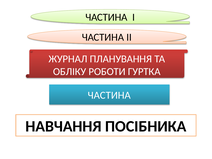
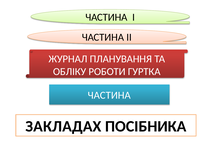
НАВЧАННЯ: НАВЧАННЯ -> ЗАКЛАДАХ
